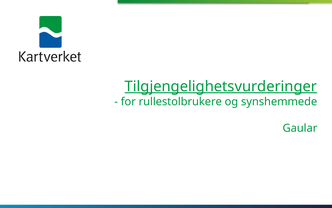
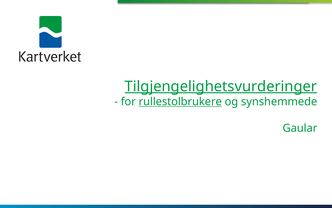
rullestolbrukere underline: none -> present
